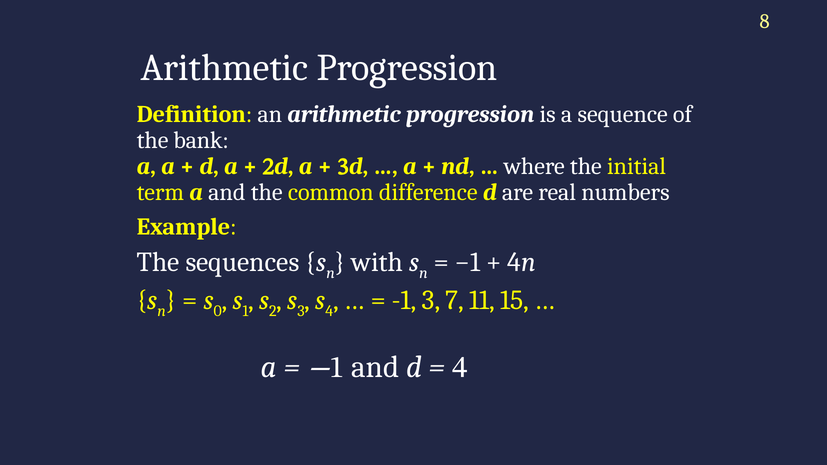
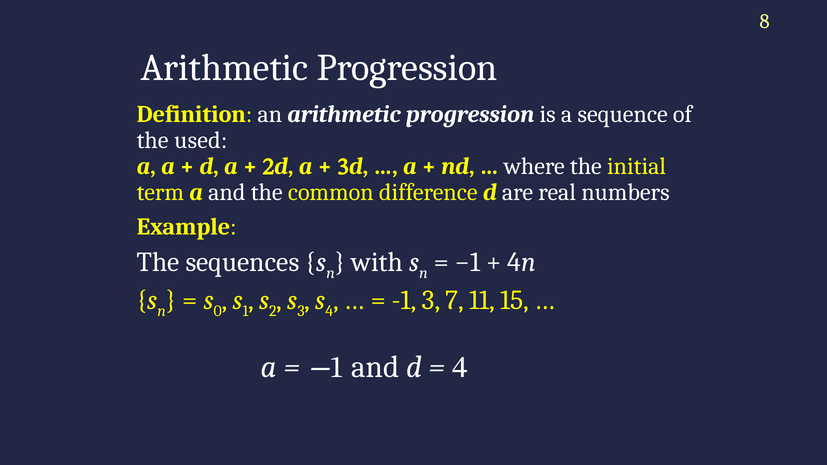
bank: bank -> used
